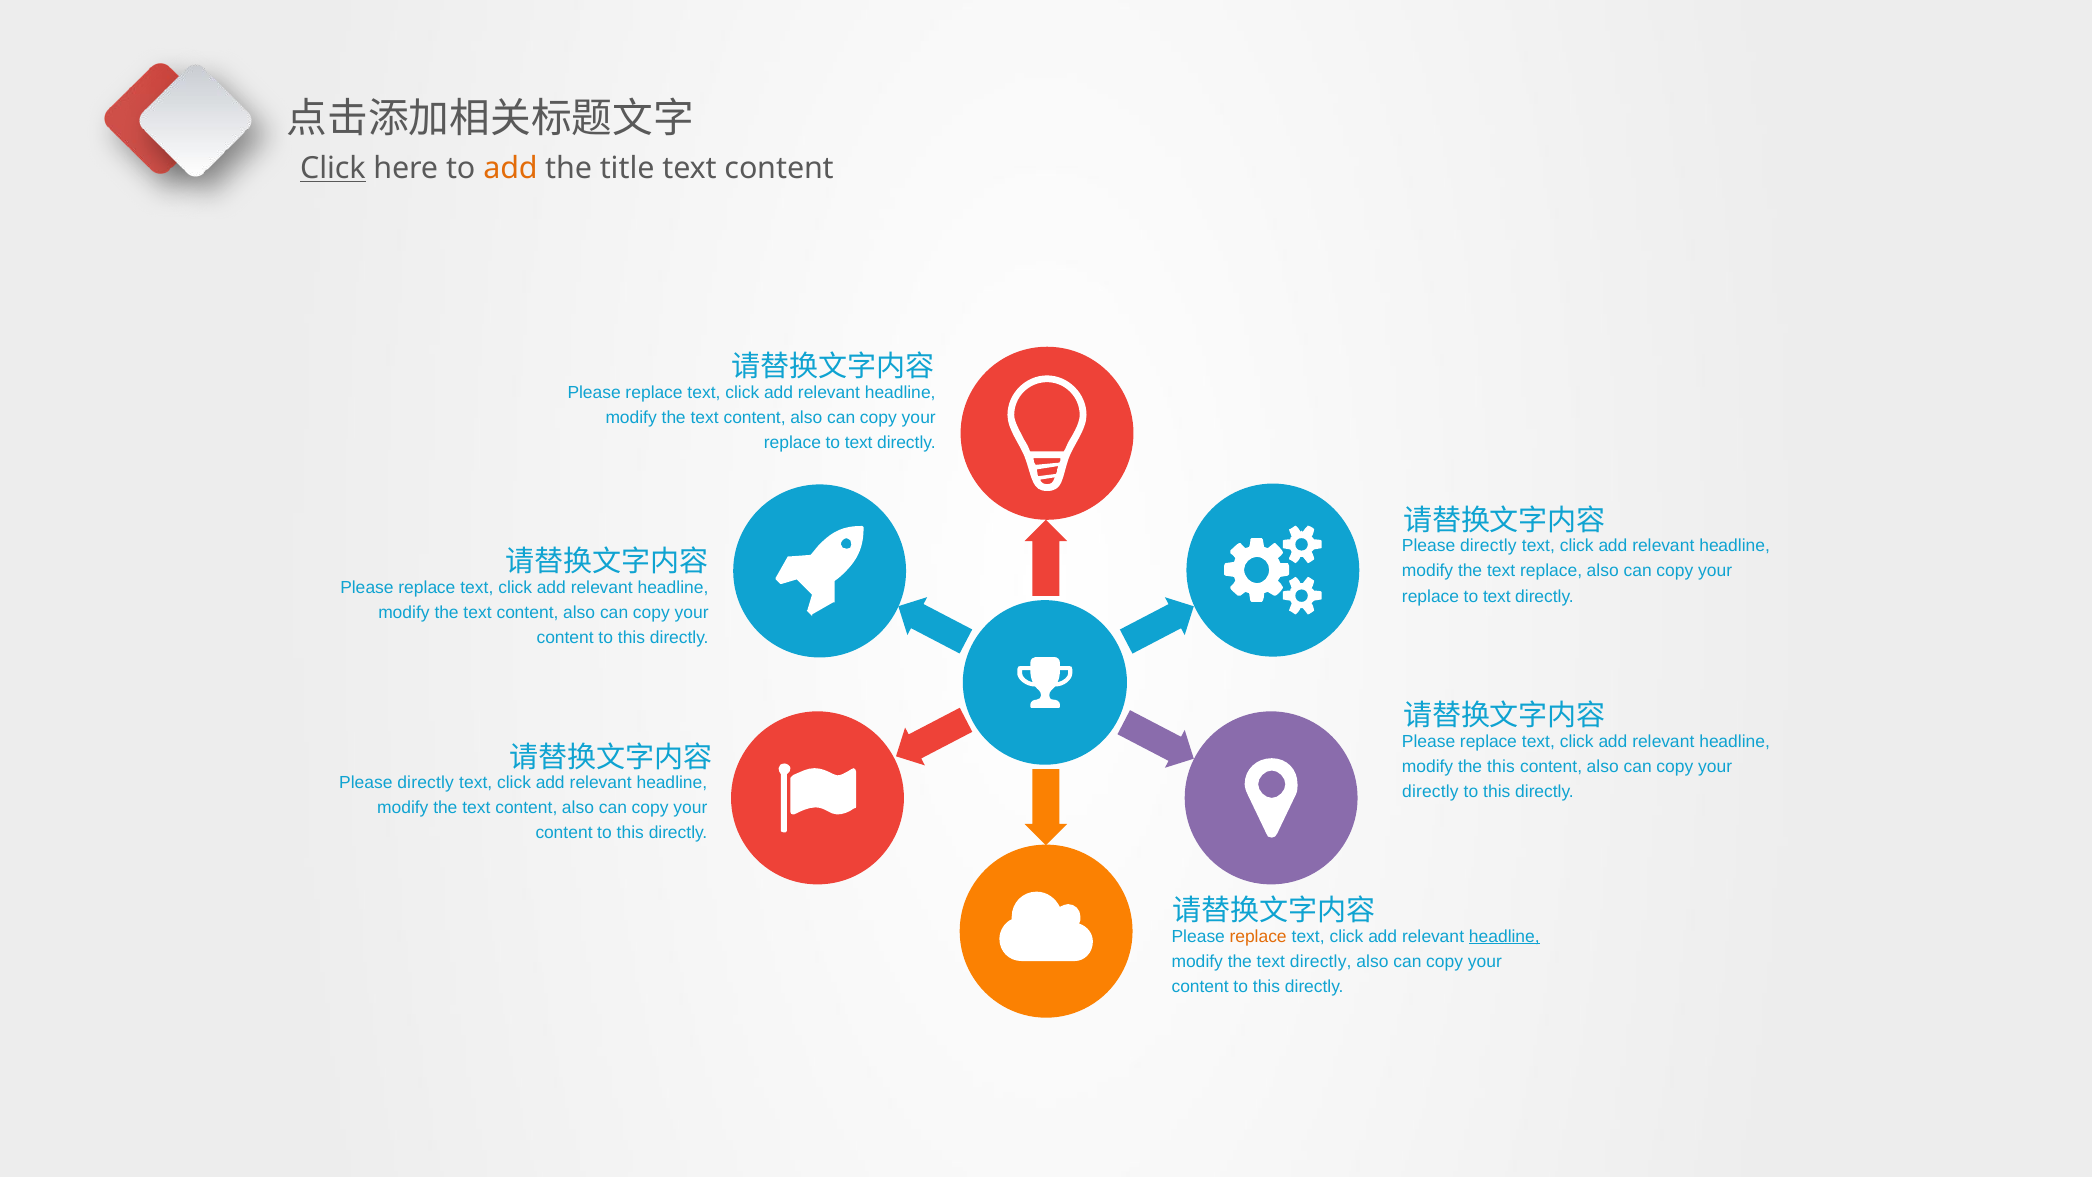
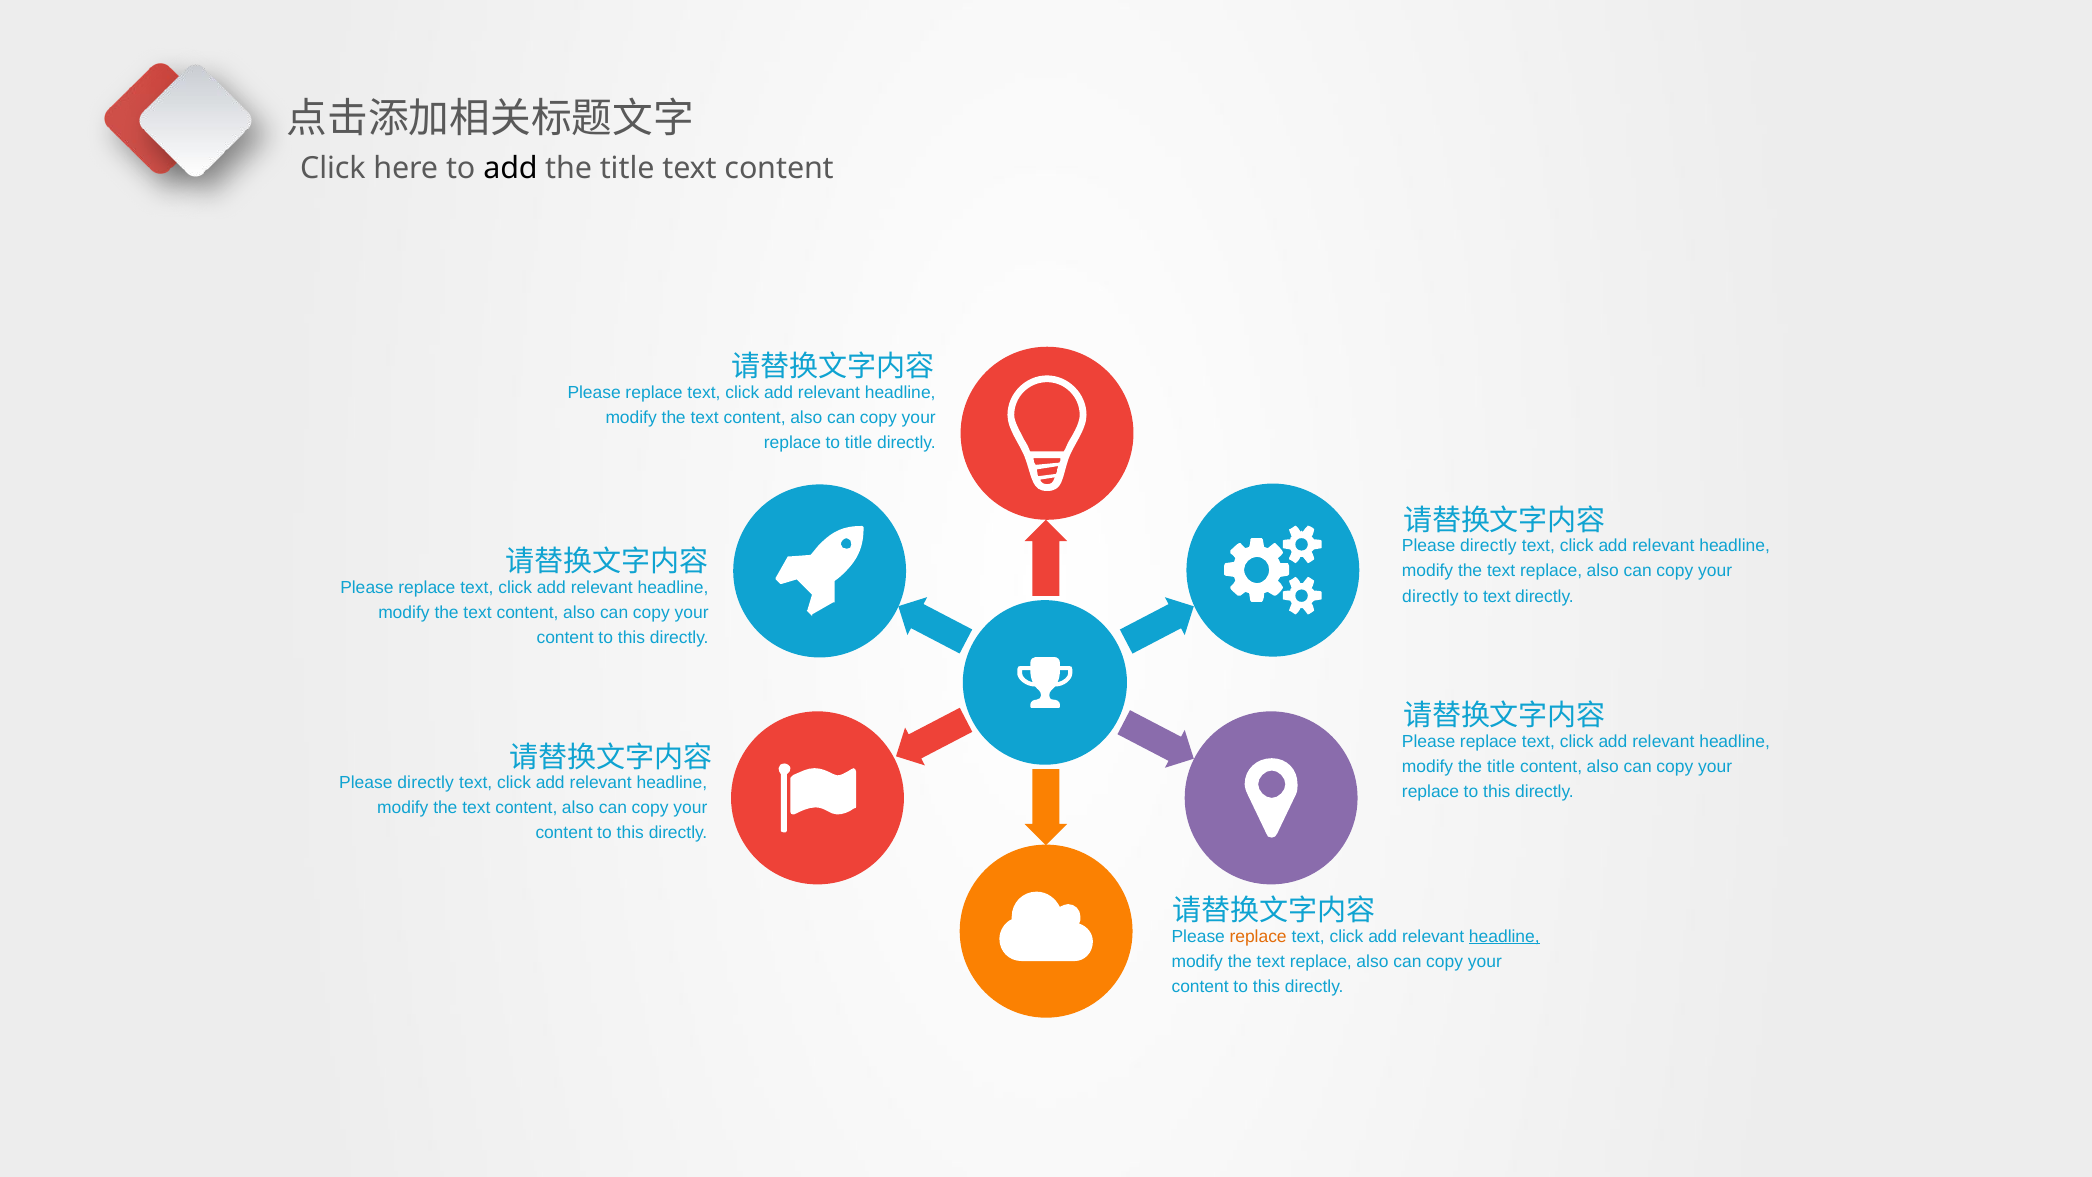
Click at (333, 168) underline: present -> none
add at (511, 168) colour: orange -> black
text at (859, 442): text -> title
replace at (1431, 596): replace -> directly
modify the this: this -> title
directly at (1430, 791): directly -> replace
directly at (1321, 961): directly -> replace
